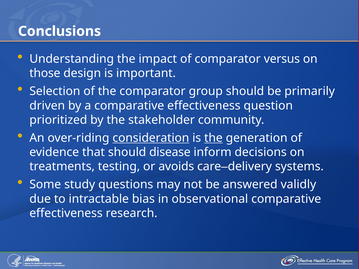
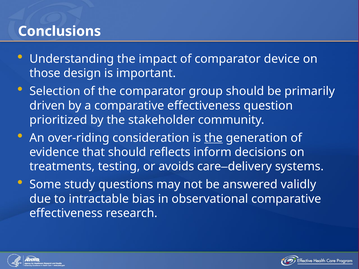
versus: versus -> device
consideration underline: present -> none
disease: disease -> reflects
